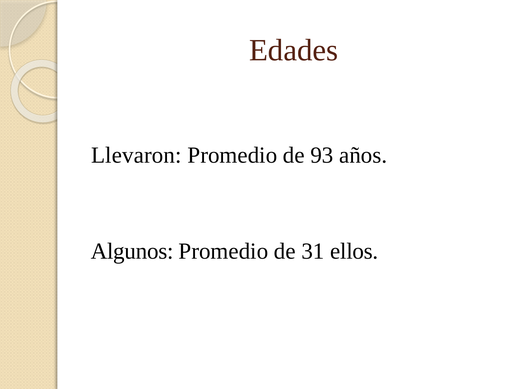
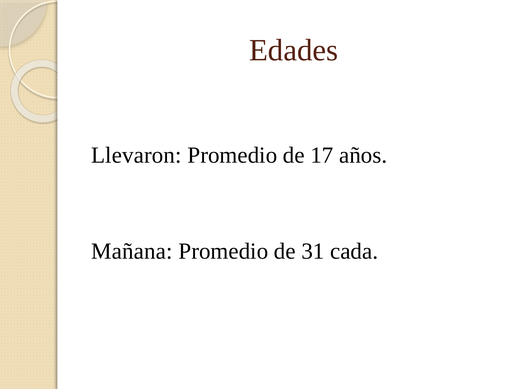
93: 93 -> 17
Algunos: Algunos -> Mañana
ellos: ellos -> cada
